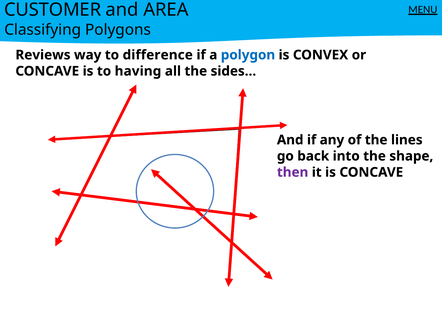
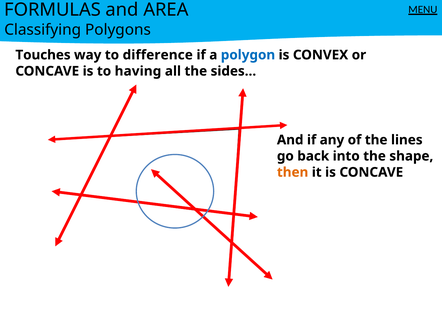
CUSTOMER: CUSTOMER -> FORMULAS
Reviews: Reviews -> Touches
then colour: purple -> orange
